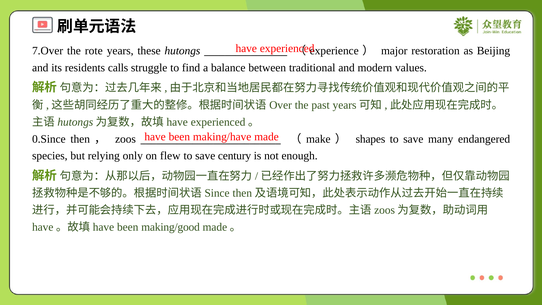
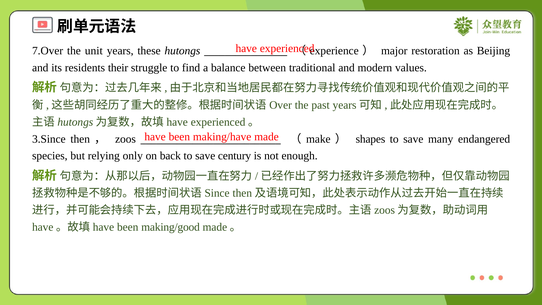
rote: rote -> unit
calls: calls -> their
0.Since: 0.Since -> 3.Since
flew: flew -> back
